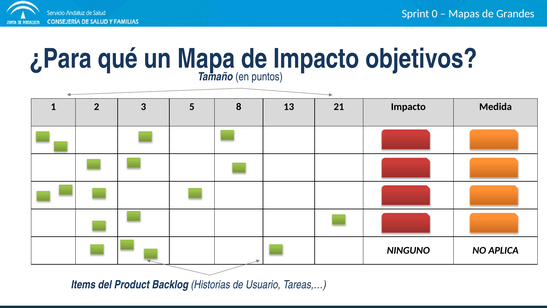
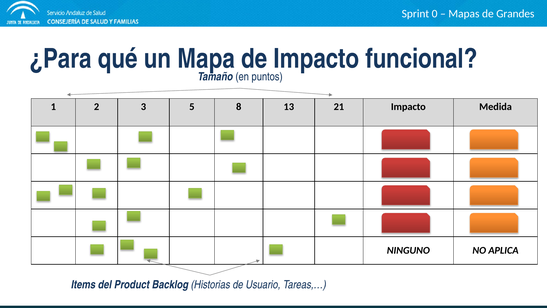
objetivos: objetivos -> funcional
